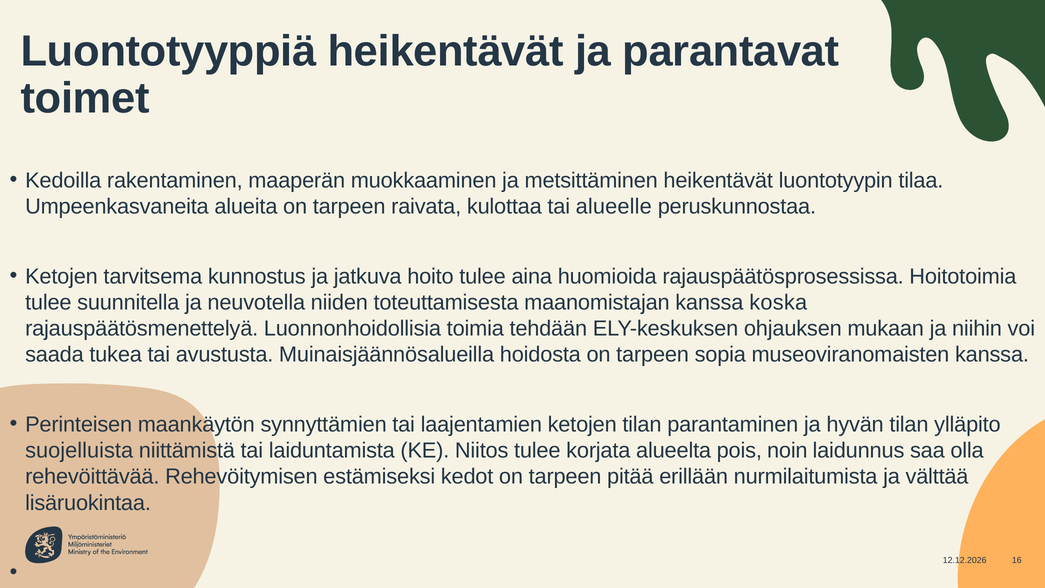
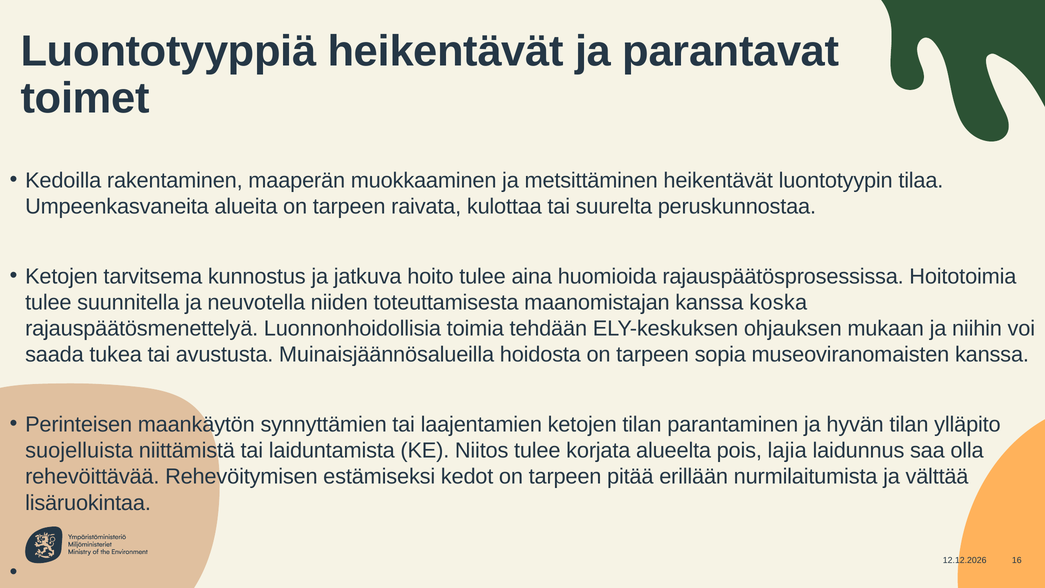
alueelle: alueelle -> suurelta
noin: noin -> lajia
